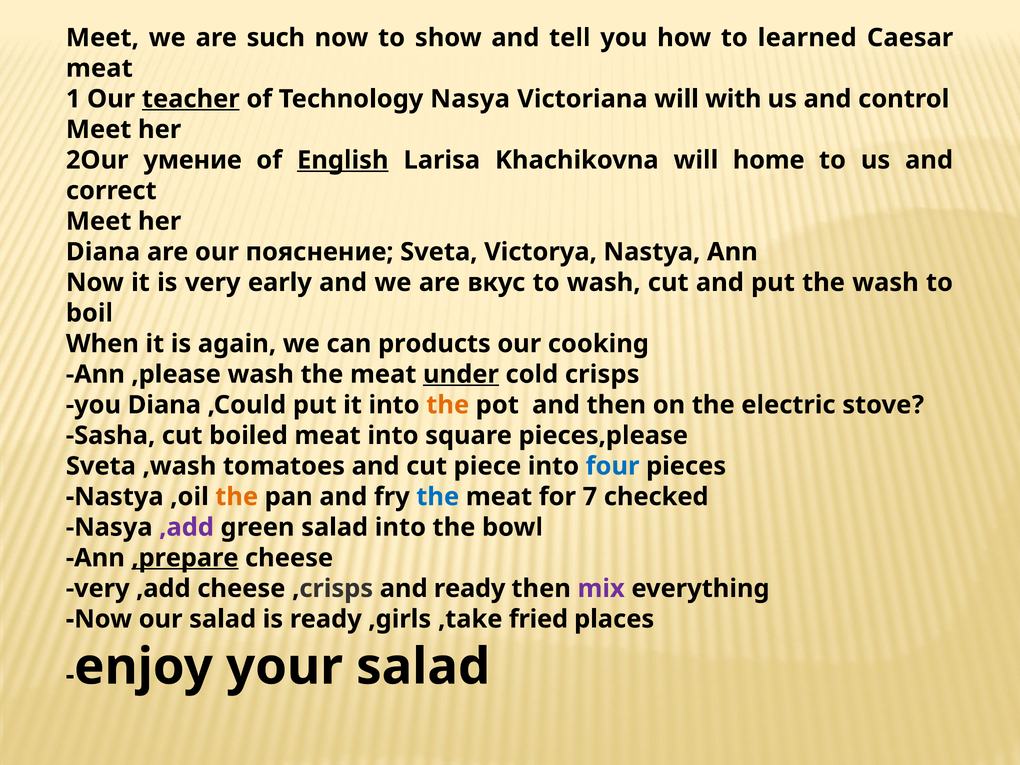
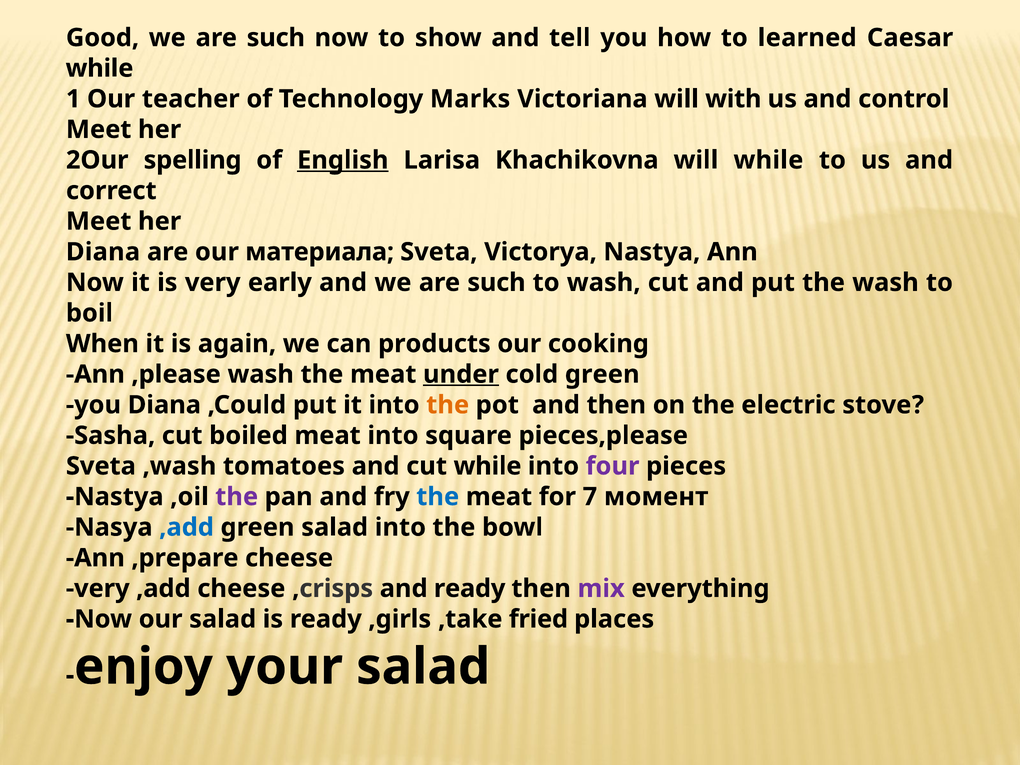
Meet at (102, 38): Meet -> Good
meat at (99, 68): meat -> while
teacher underline: present -> none
Technology Nasya: Nasya -> Marks
умение: умение -> spelling
will home: home -> while
пояснение: пояснение -> материала
and we are вкус: вкус -> such
cold crisps: crisps -> green
cut piece: piece -> while
four colour: blue -> purple
the at (237, 497) colour: orange -> purple
checked: checked -> момент
,add at (187, 527) colour: purple -> blue
,prepare underline: present -> none
